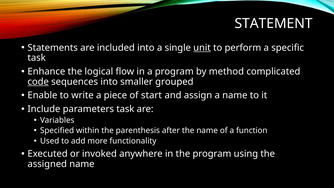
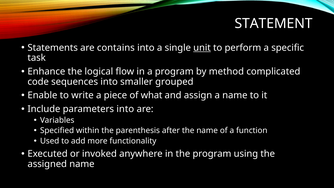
included: included -> contains
code underline: present -> none
start: start -> what
parameters task: task -> into
